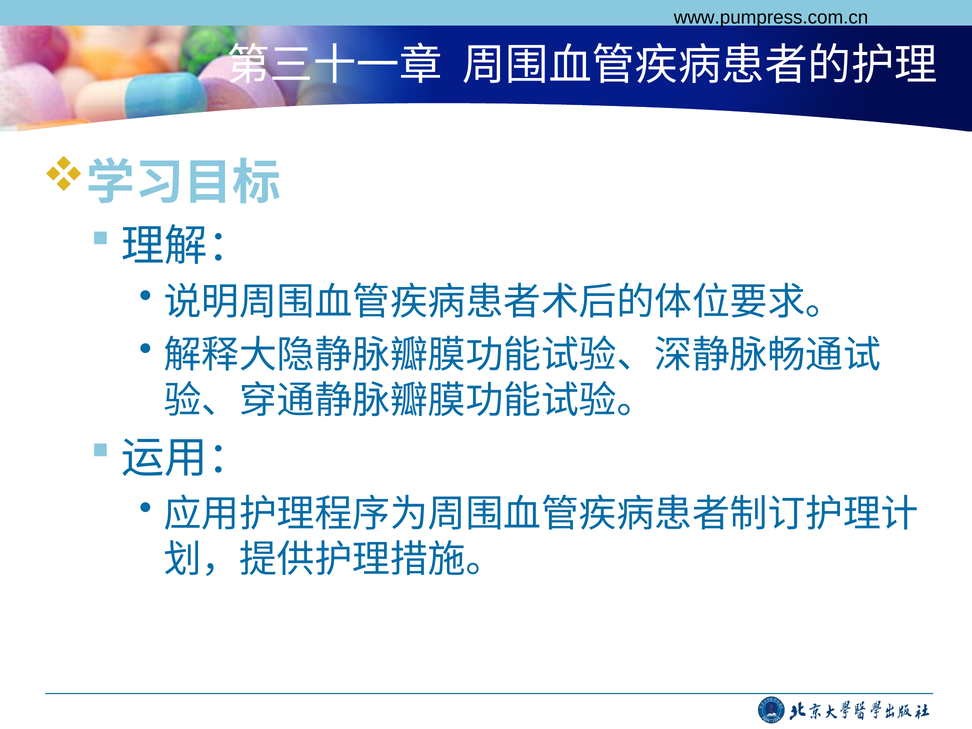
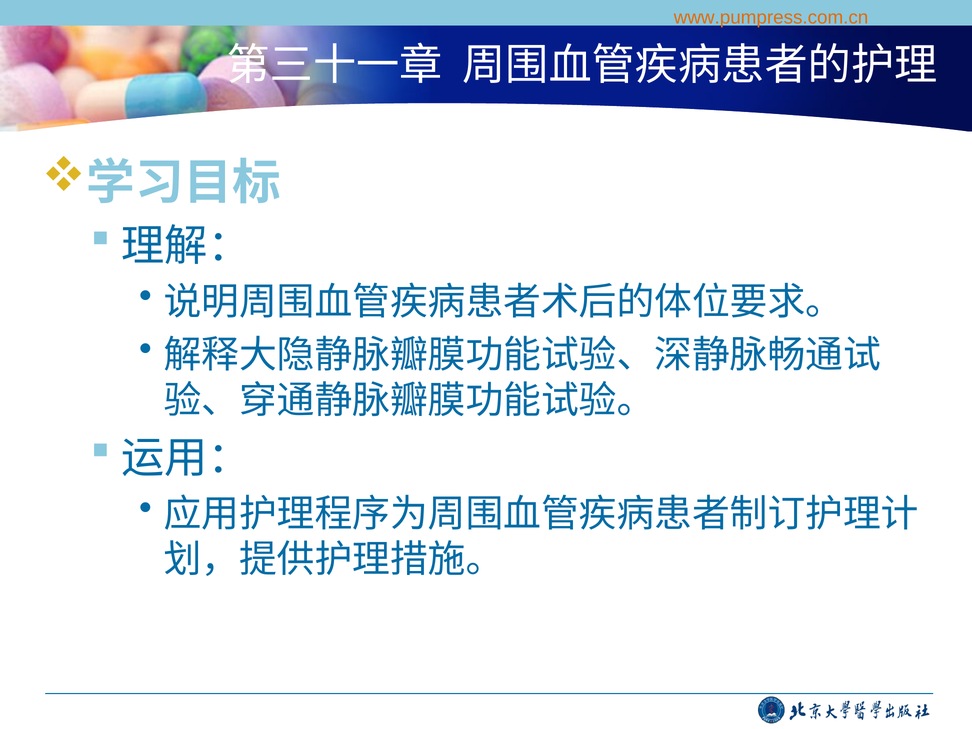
www.pumpress.com.cn colour: black -> orange
